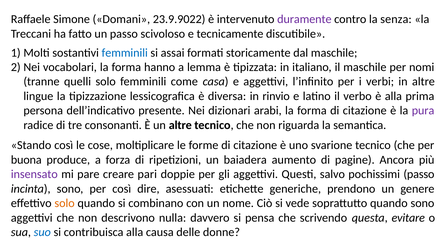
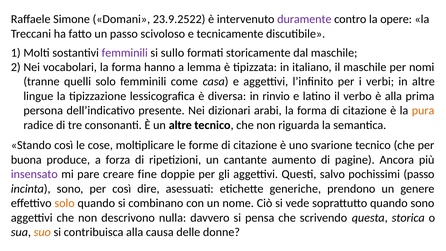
23.9.9022: 23.9.9022 -> 23.9.2522
senza: senza -> opere
femminili at (125, 53) colour: blue -> purple
assai: assai -> sullo
pura colour: purple -> orange
baiadera: baiadera -> cantante
pari: pari -> fine
evitare: evitare -> storica
suo colour: blue -> orange
